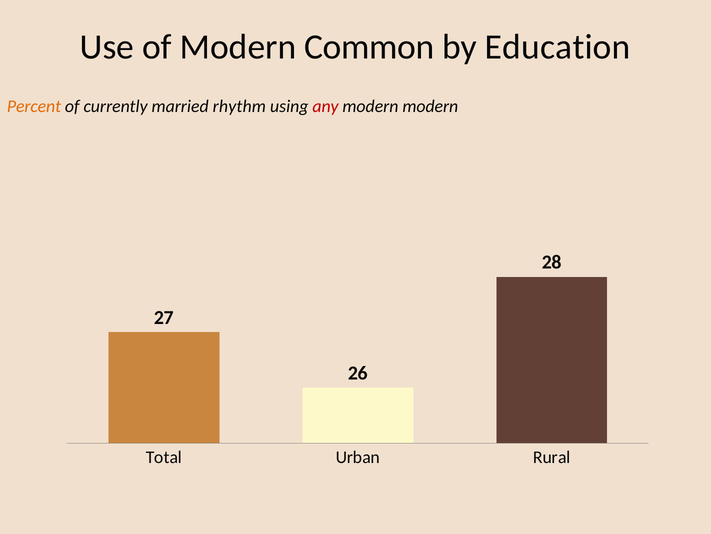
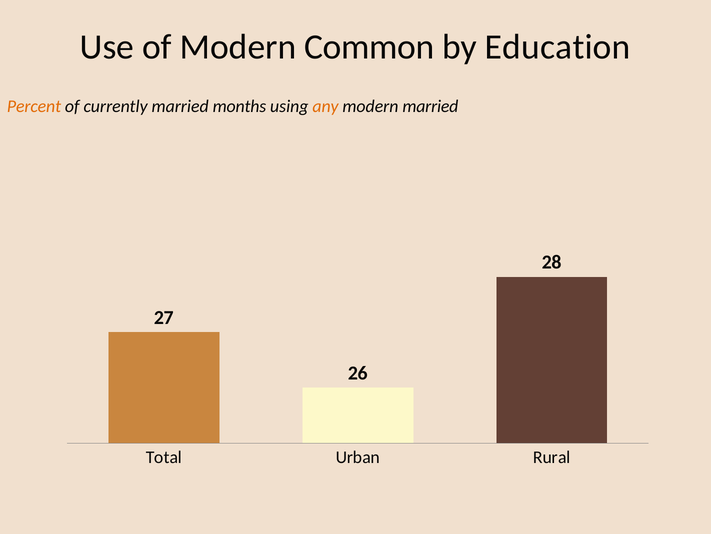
rhythm: rhythm -> months
any colour: red -> orange
modern modern: modern -> married
